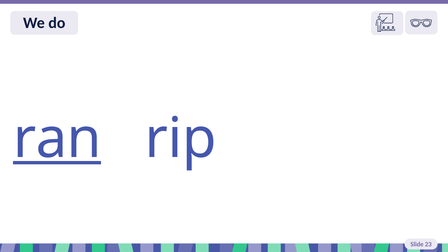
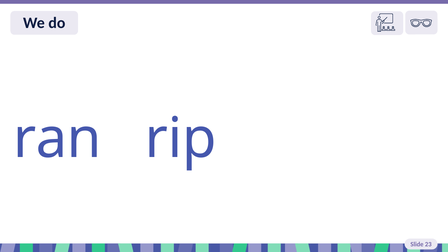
ran underline: present -> none
